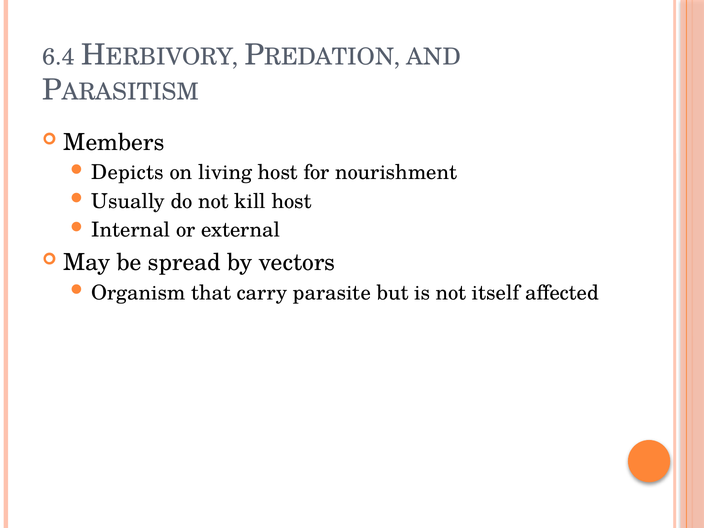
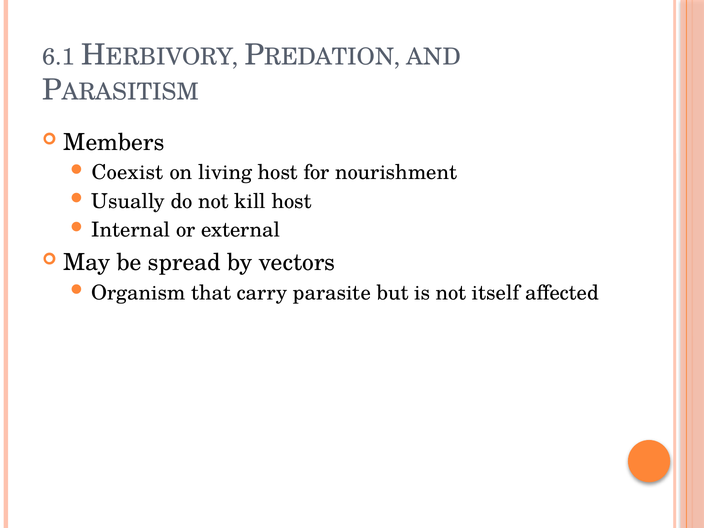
6.4: 6.4 -> 6.1
Depicts: Depicts -> Coexist
